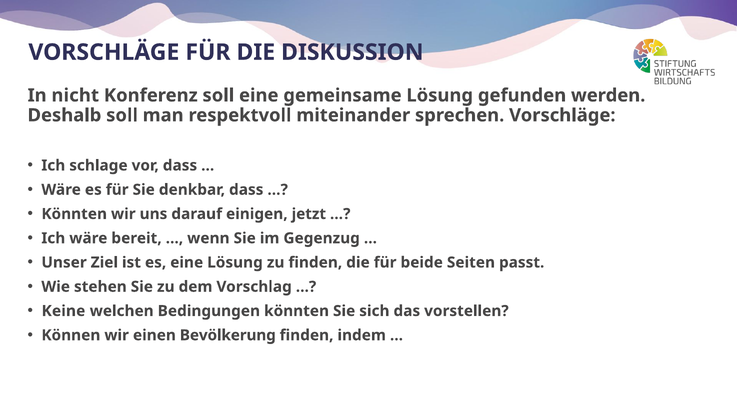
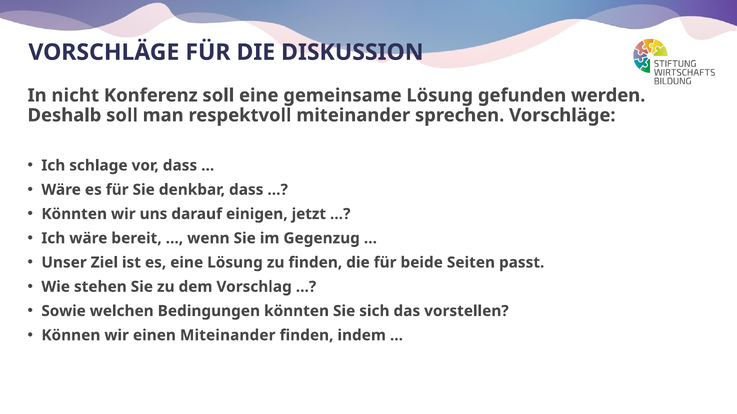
Keine: Keine -> Sowie
einen Bevölkerung: Bevölkerung -> Miteinander
